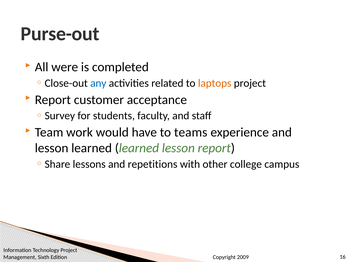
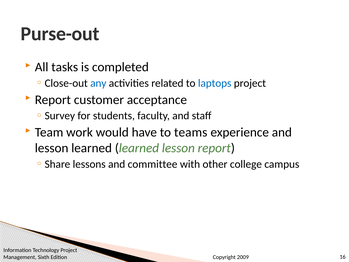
were: were -> tasks
laptops colour: orange -> blue
repetitions: repetitions -> committee
